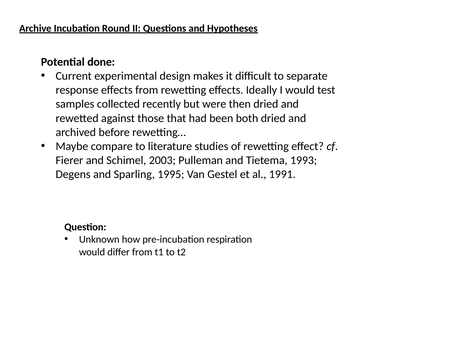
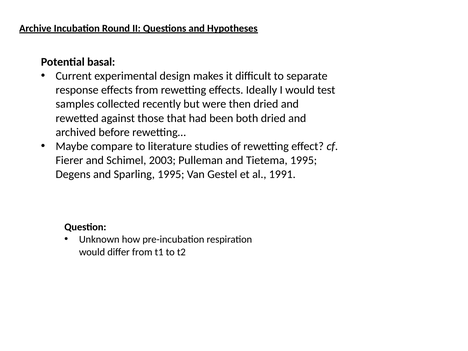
done: done -> basal
Tietema 1993: 1993 -> 1995
